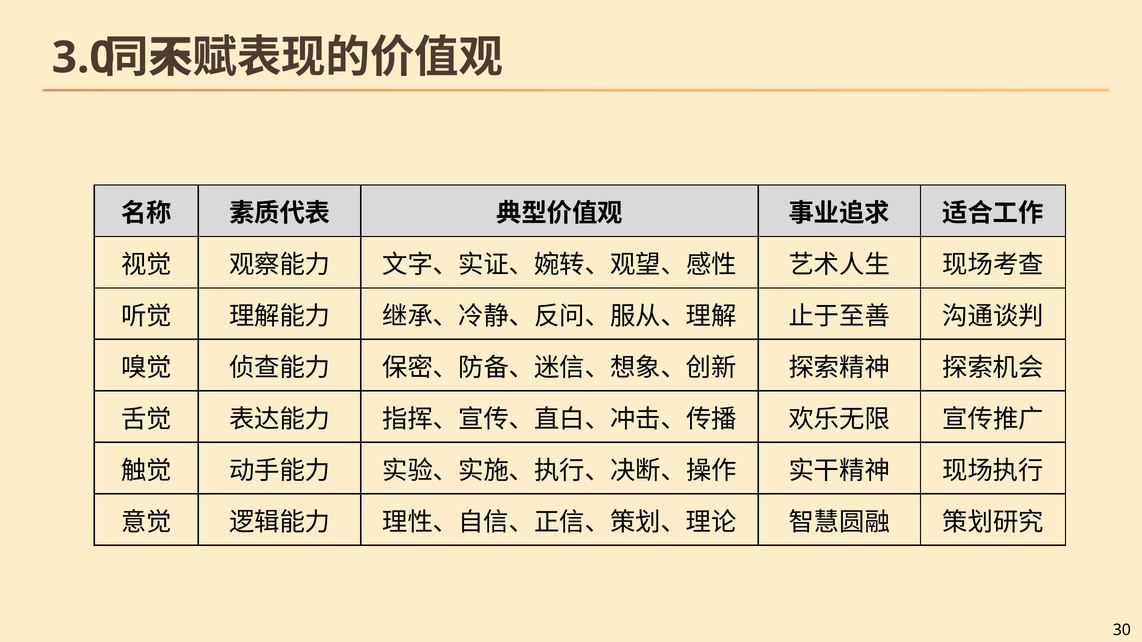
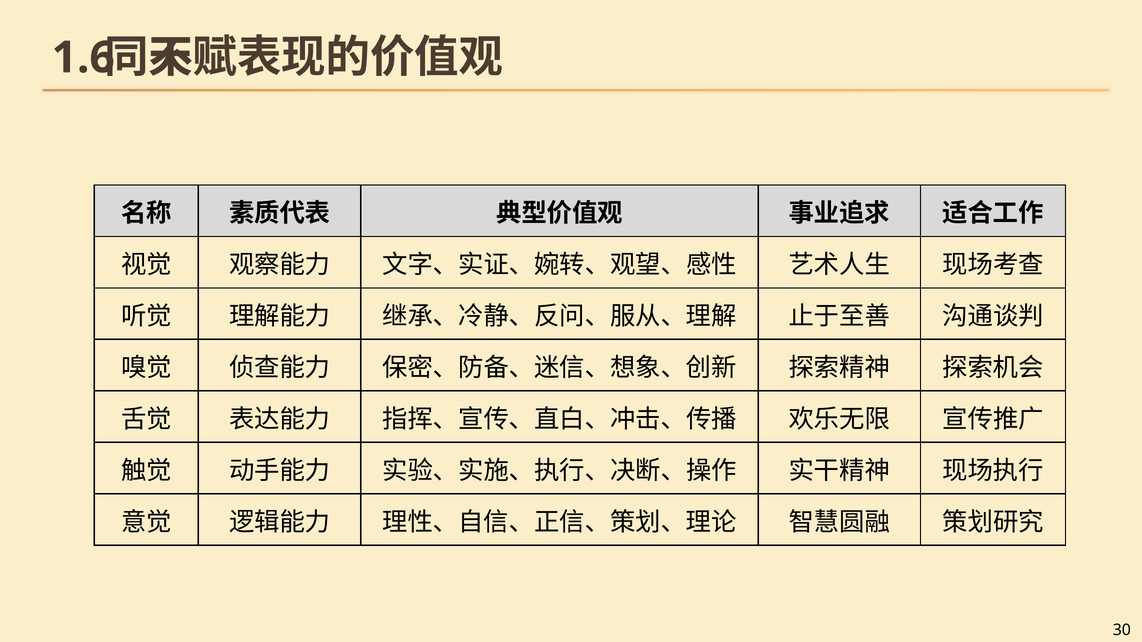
3.0: 3.0 -> 1.6
